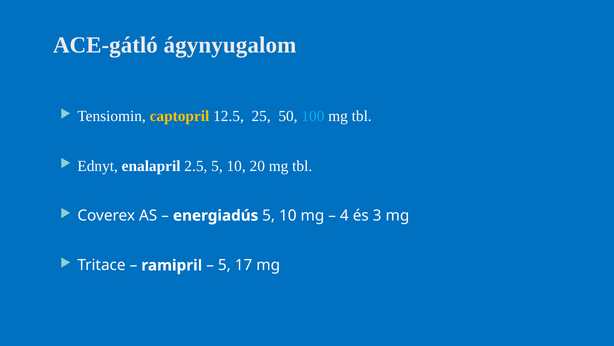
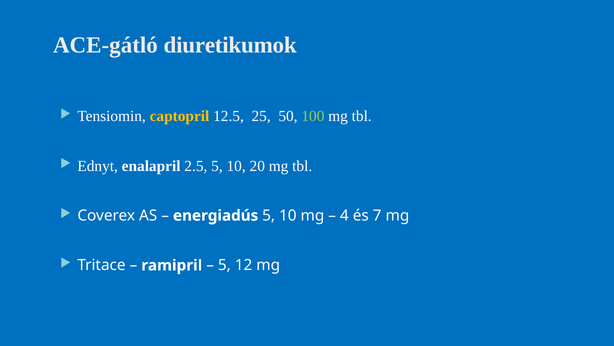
ágynyugalom: ágynyugalom -> diuretikumok
100 colour: light blue -> light green
3: 3 -> 7
17: 17 -> 12
